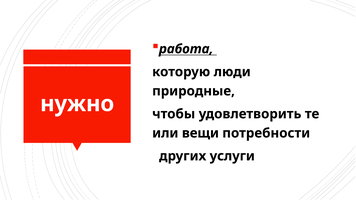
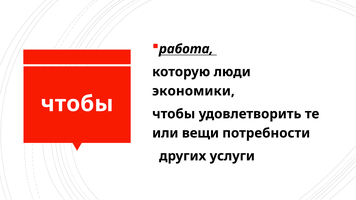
природные: природные -> экономики
нужно at (77, 104): нужно -> чтобы
